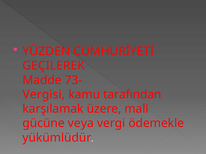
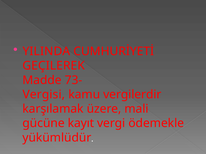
YÜZDEN: YÜZDEN -> YILINDA
tarafından: tarafından -> vergilerdir
veya: veya -> kayıt
